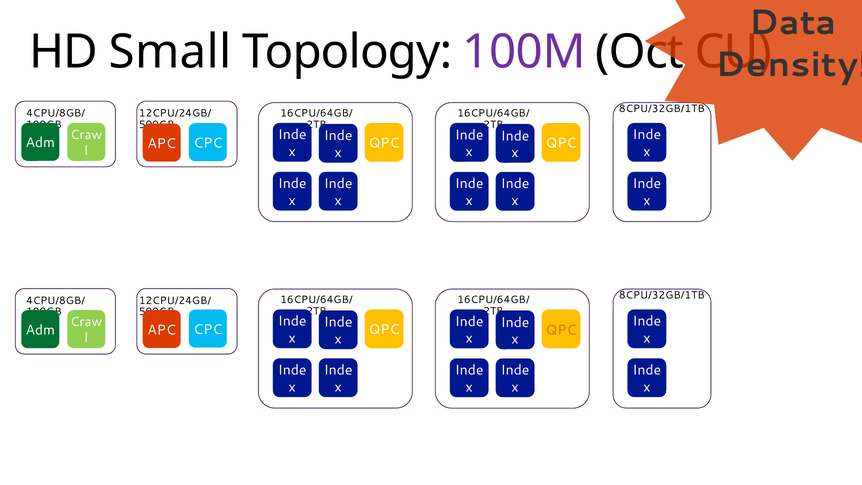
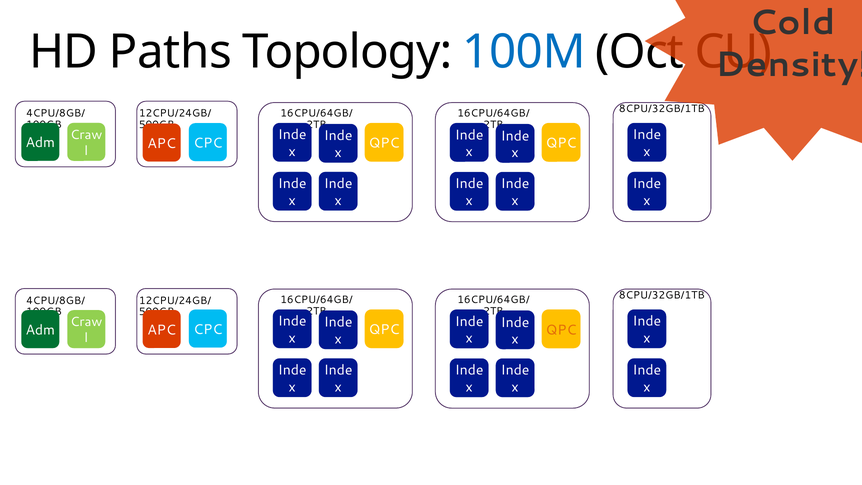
Data: Data -> Cold
Small: Small -> Paths
100M colour: purple -> blue
